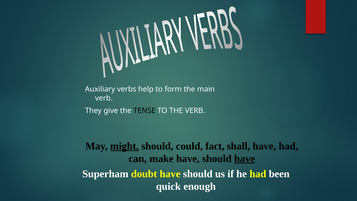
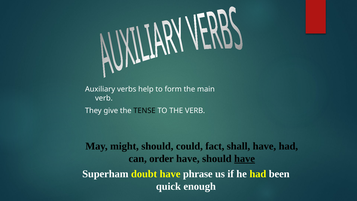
might underline: present -> none
make: make -> order
should at (198, 174): should -> phrase
